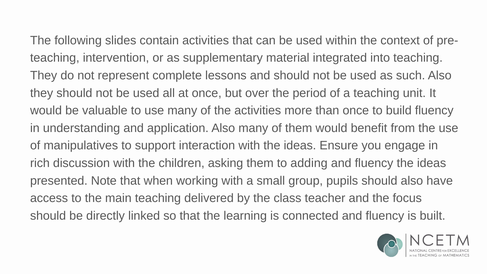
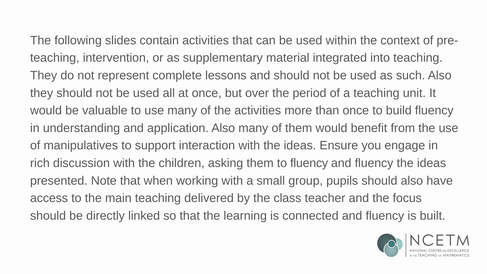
to adding: adding -> fluency
